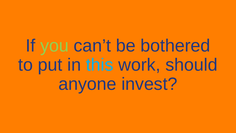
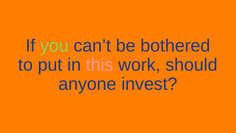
this colour: light blue -> pink
